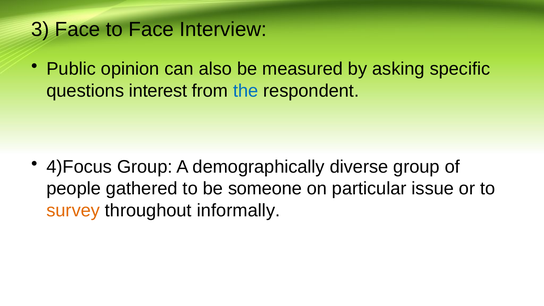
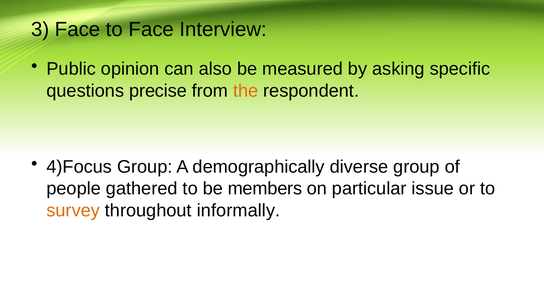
interest: interest -> precise
the colour: blue -> orange
someone: someone -> members
